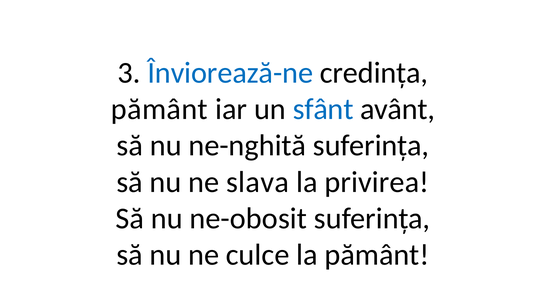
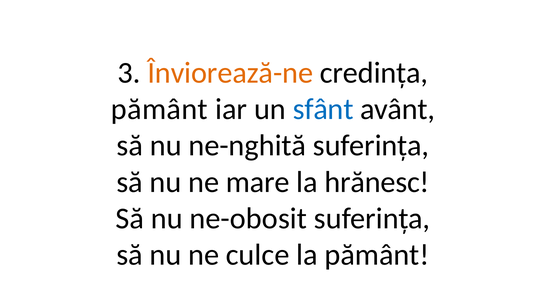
Înviorează-ne colour: blue -> orange
slava: slava -> mare
privirea: privirea -> hrănesc
